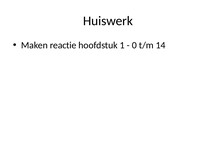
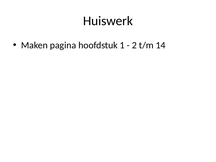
reactie: reactie -> pagina
0: 0 -> 2
